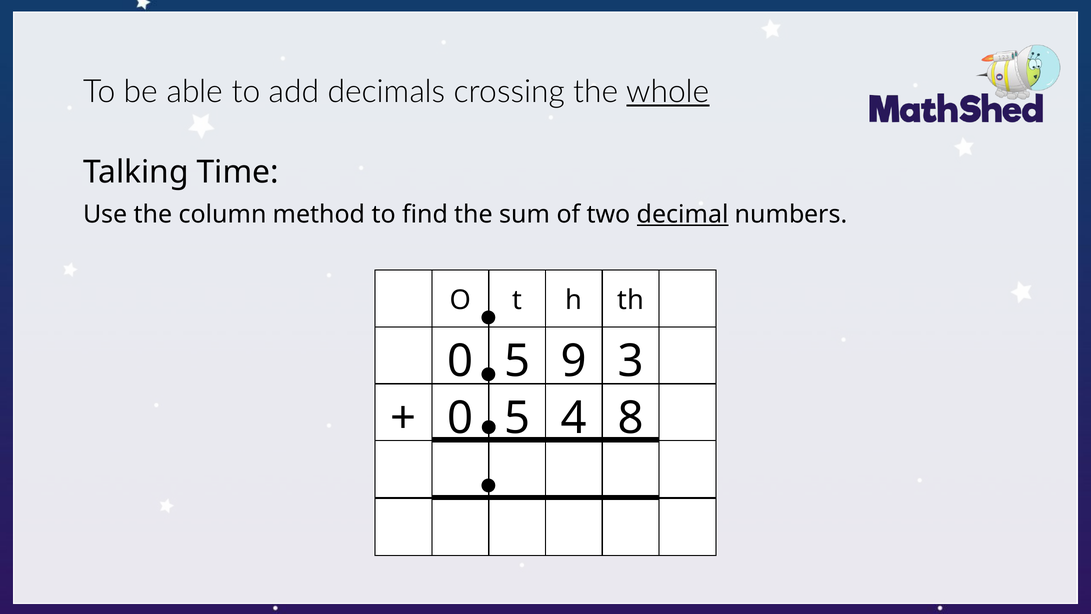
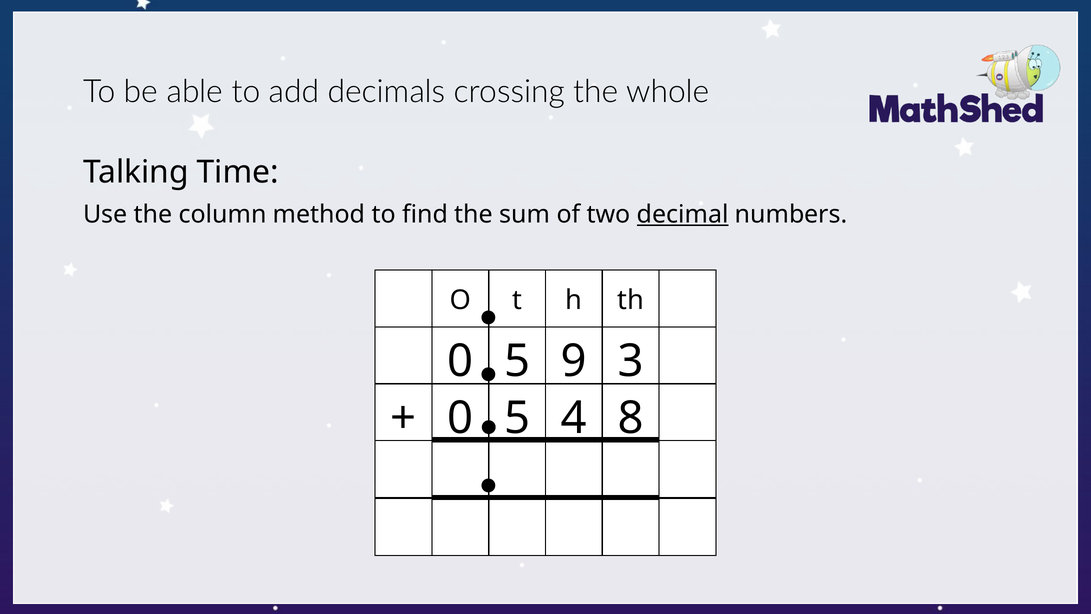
whole underline: present -> none
